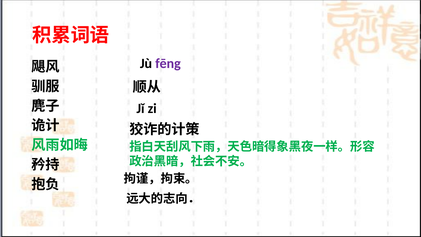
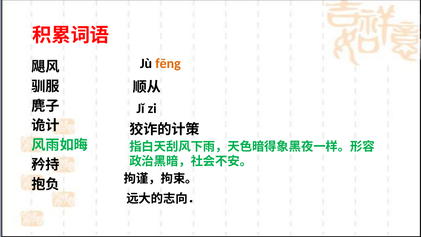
fēng colour: purple -> orange
